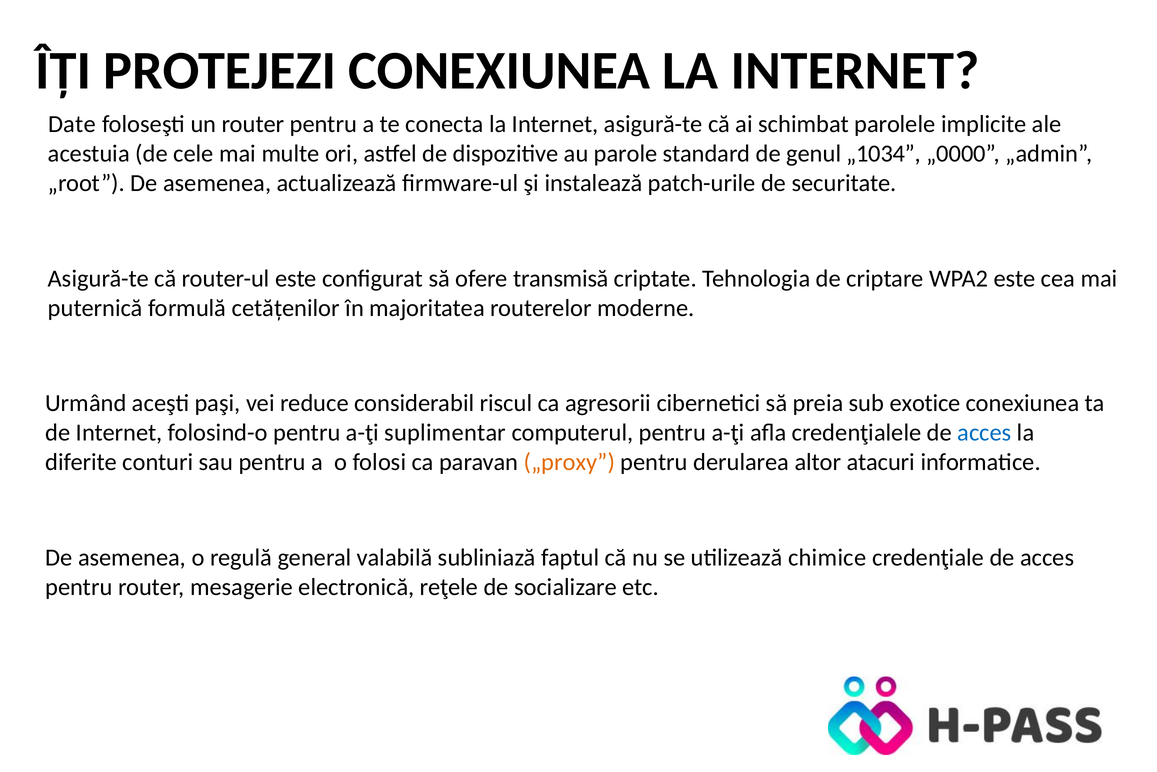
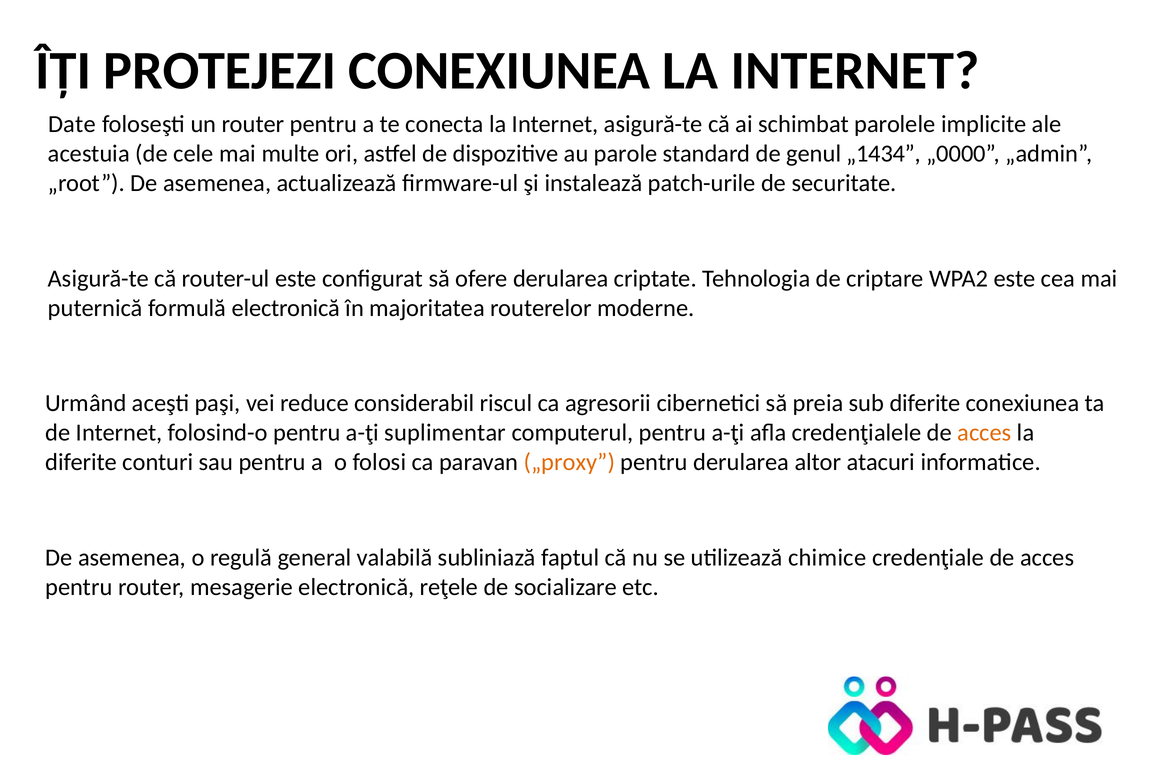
„1034: „1034 -> „1434
ofere transmisă: transmisă -> derularea
formulă cetățenilor: cetățenilor -> electronică
sub exotice: exotice -> diferite
acces at (984, 432) colour: blue -> orange
